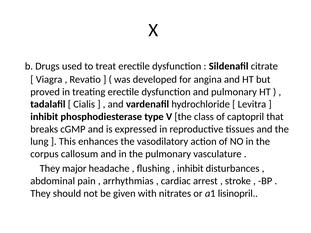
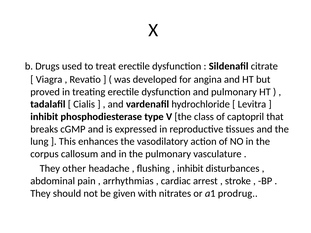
major: major -> other
lisinopril: lisinopril -> prodrug
